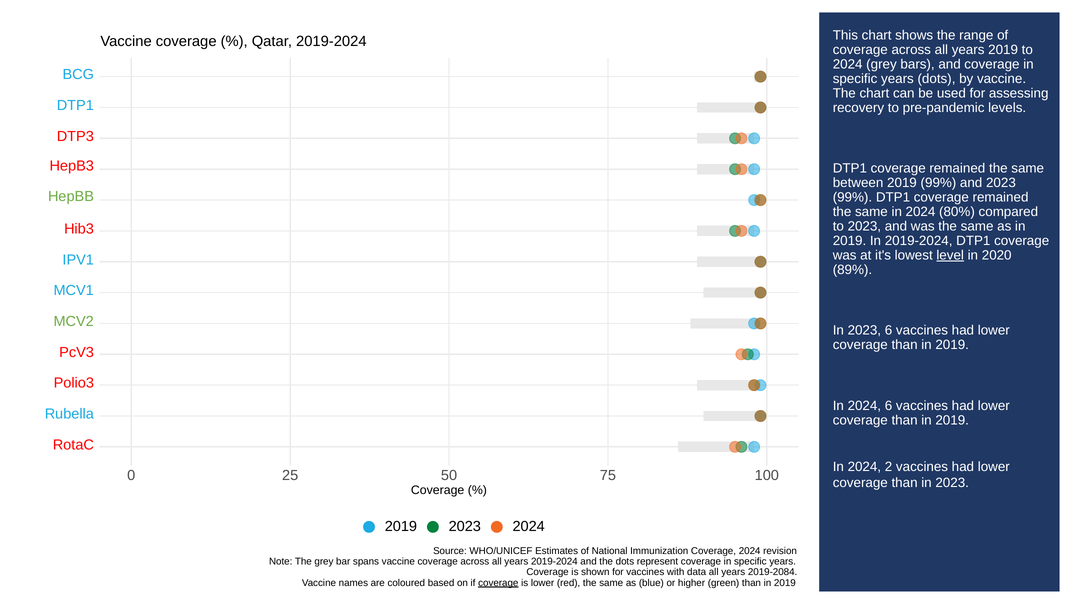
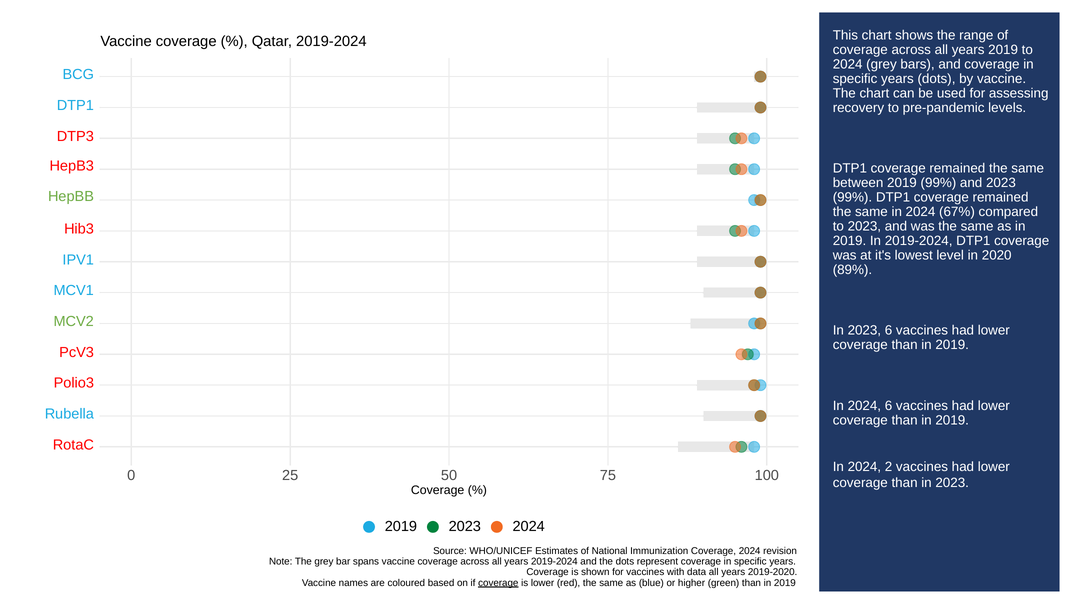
80%: 80% -> 67%
level underline: present -> none
2019-2084: 2019-2084 -> 2019-2020
